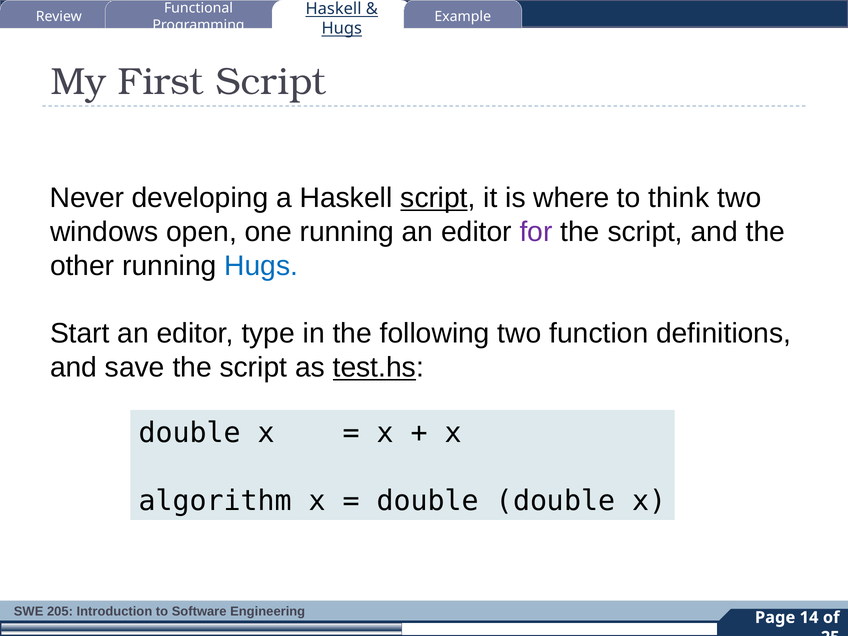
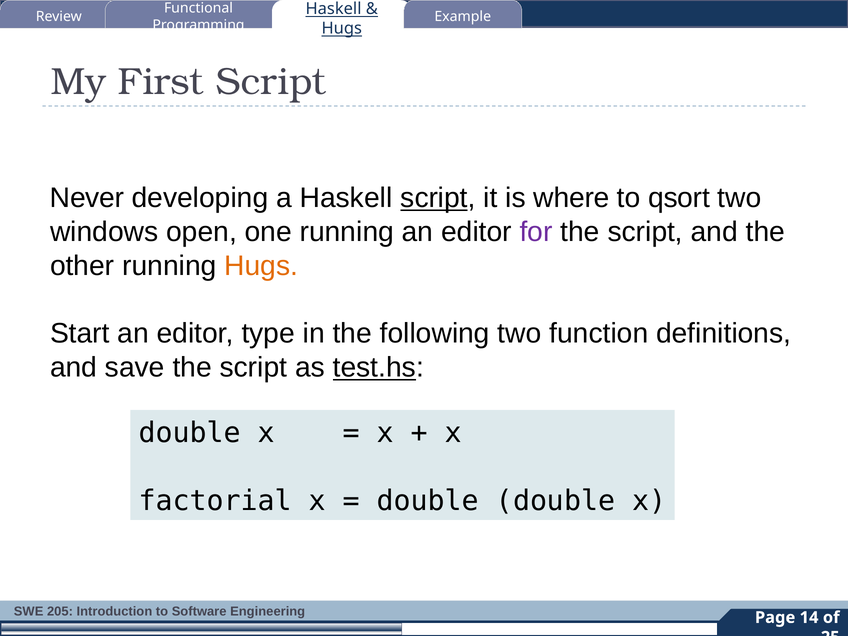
think: think -> qsort
Hugs at (261, 266) colour: blue -> orange
algorithm: algorithm -> factorial
